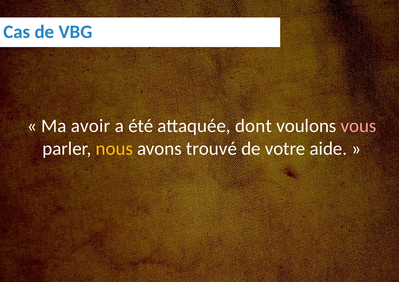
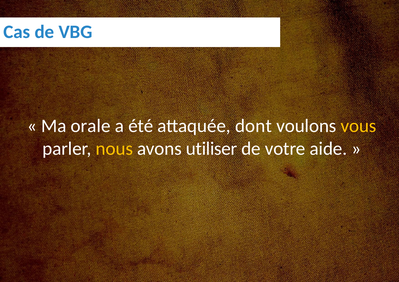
avoir: avoir -> orale
vous colour: pink -> yellow
trouvé: trouvé -> utiliser
